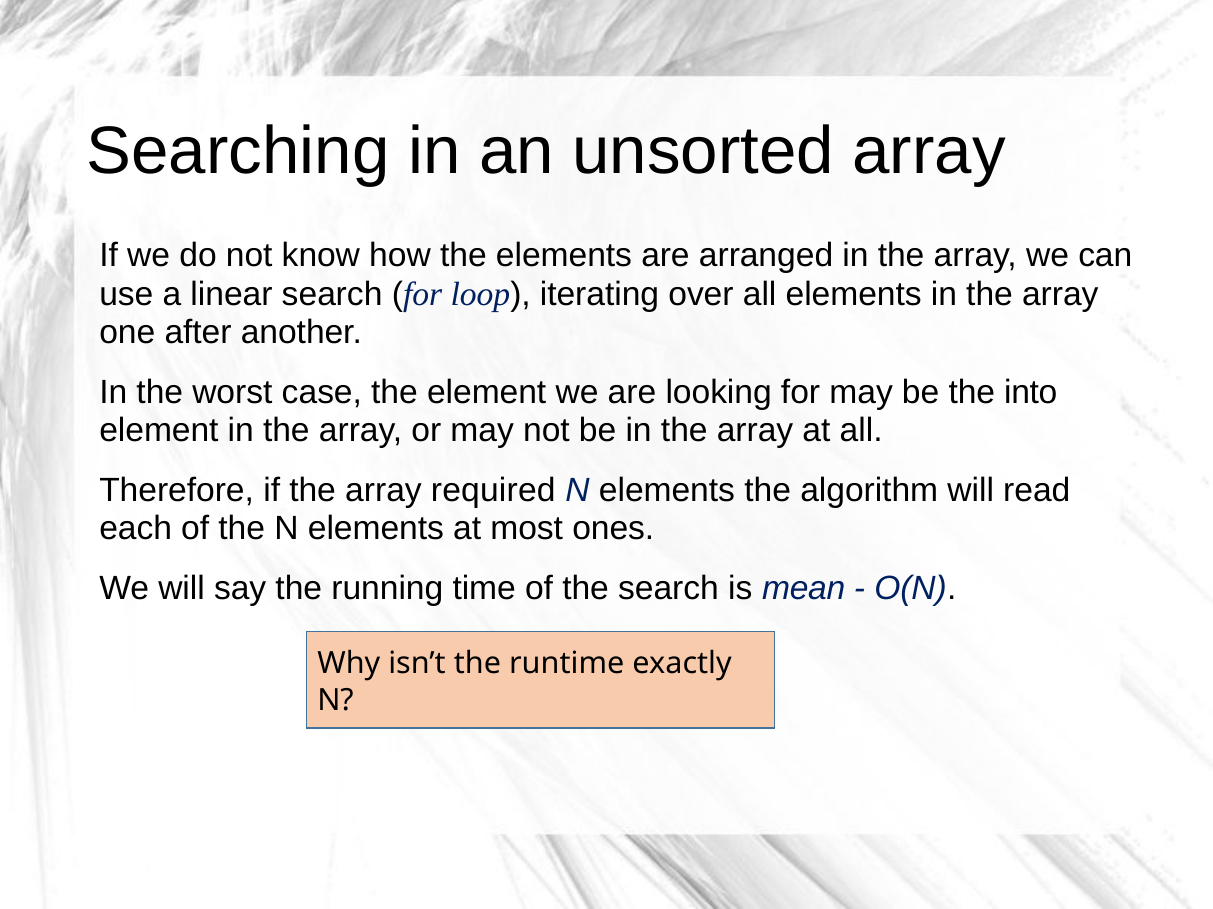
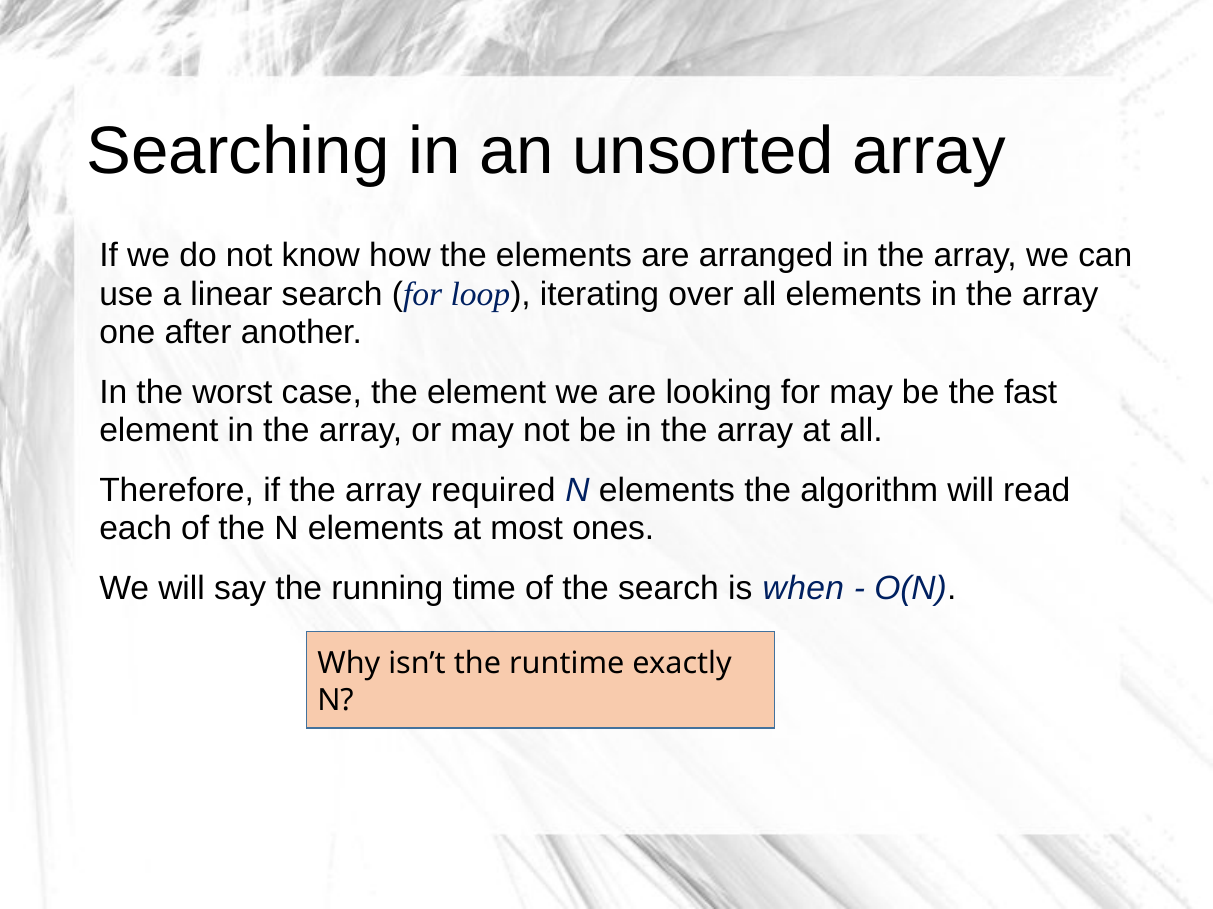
into: into -> fast
mean: mean -> when
